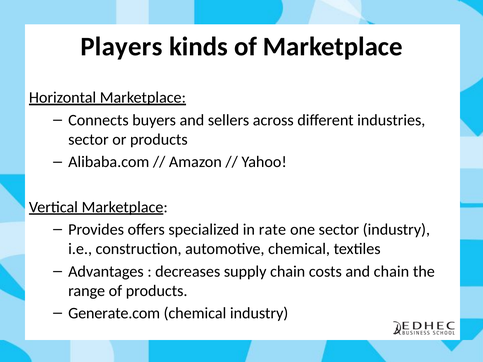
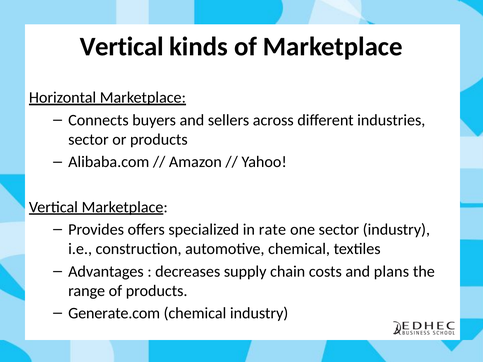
Players at (121, 47): Players -> Vertical
and chain: chain -> plans
